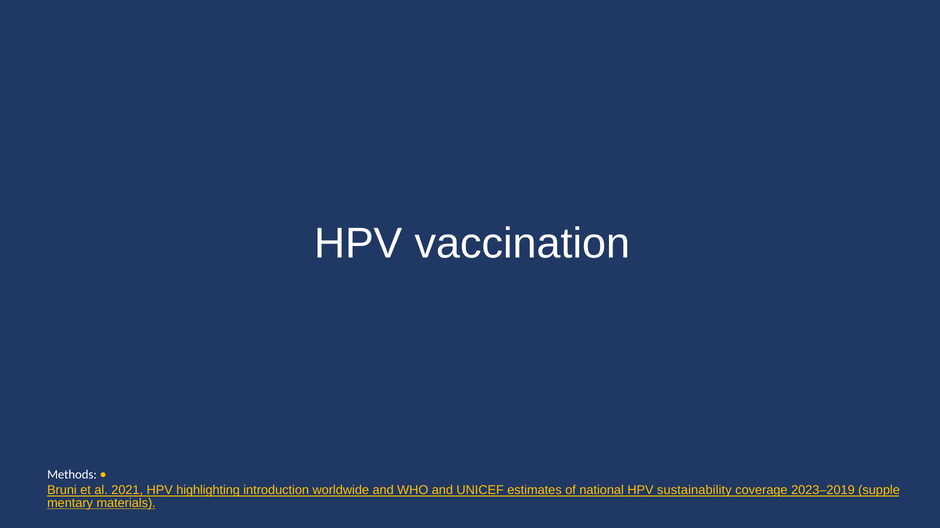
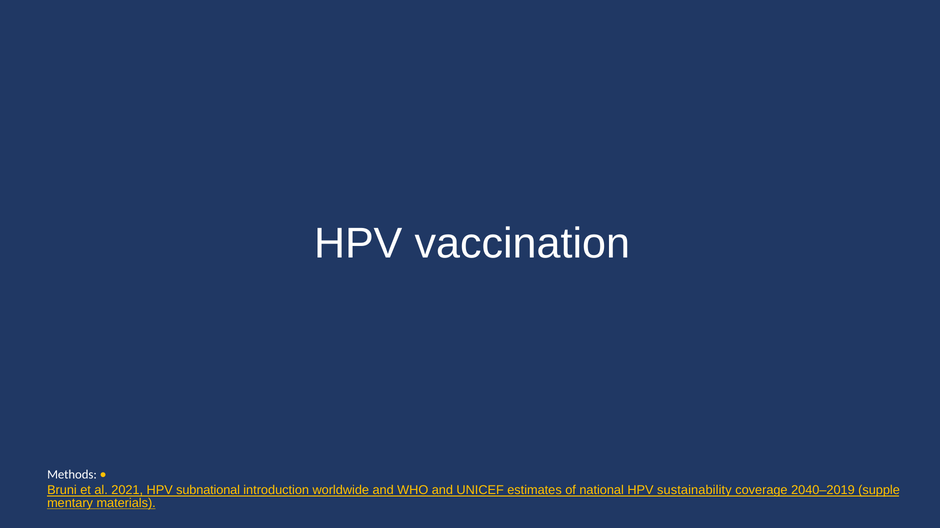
highlighting: highlighting -> subnational
2023–2019: 2023–2019 -> 2040–2019
